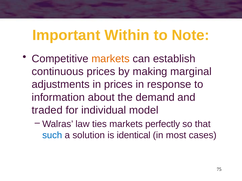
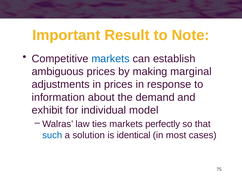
Within: Within -> Result
markets at (111, 59) colour: orange -> blue
continuous: continuous -> ambiguous
traded: traded -> exhibit
